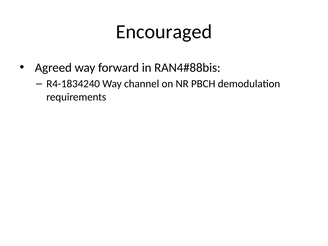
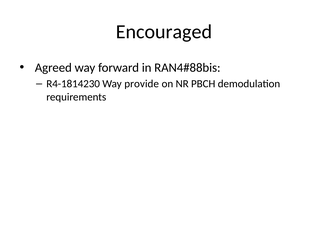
R4-1834240: R4-1834240 -> R4-1814230
channel: channel -> provide
